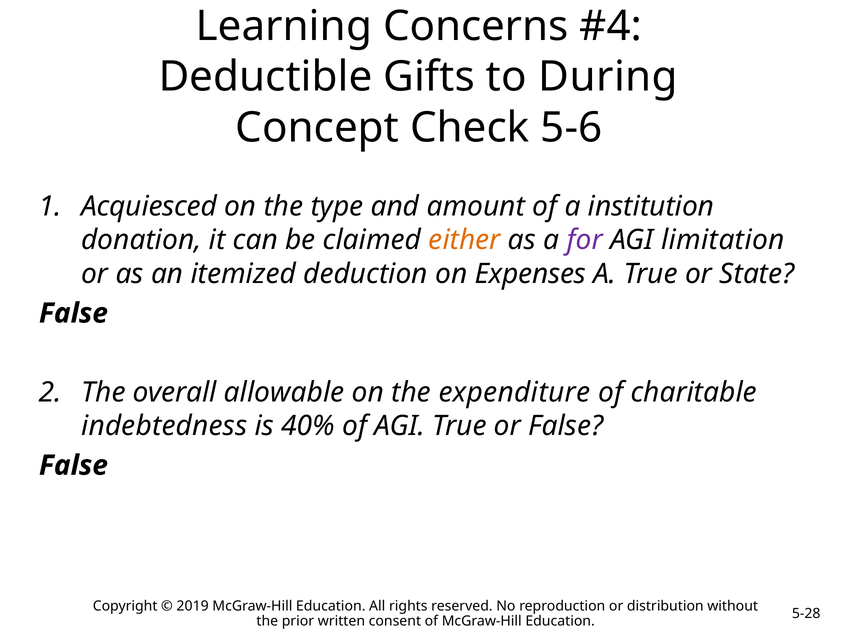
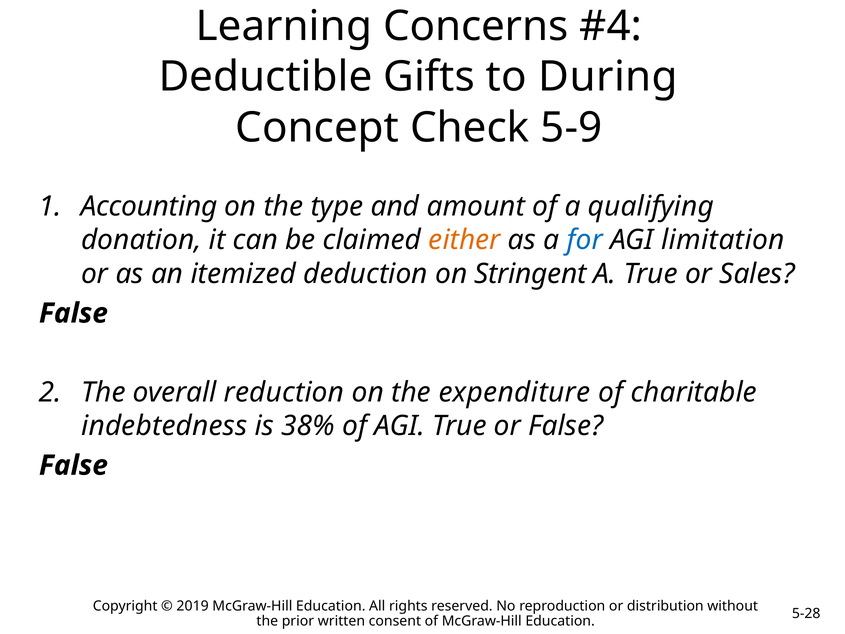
5-6: 5-6 -> 5-9
Acquiesced: Acquiesced -> Accounting
institution: institution -> qualifying
for colour: purple -> blue
Expenses: Expenses -> Stringent
State: State -> Sales
allowable: allowable -> reduction
40%: 40% -> 38%
